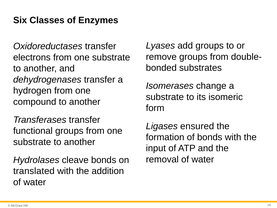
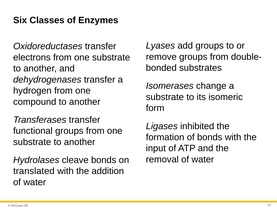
ensured: ensured -> inhibited
